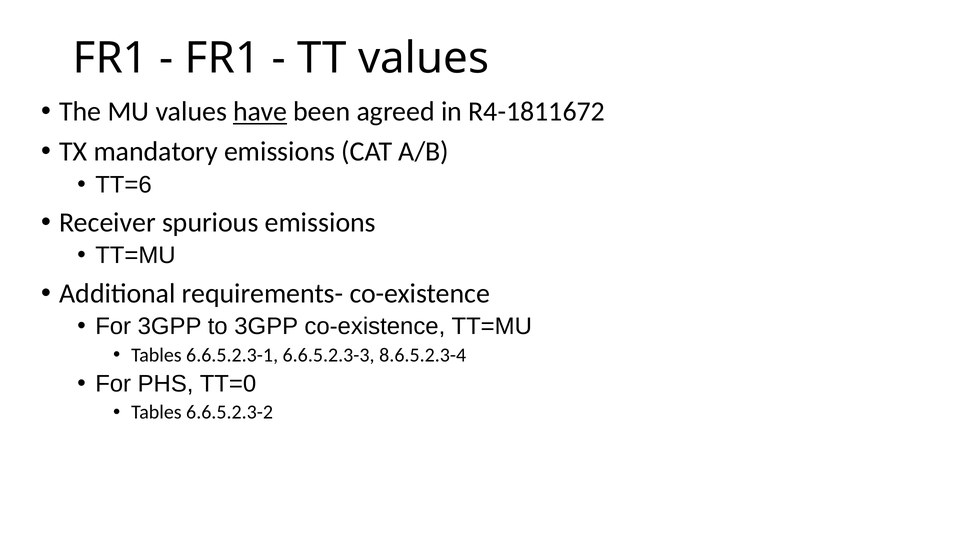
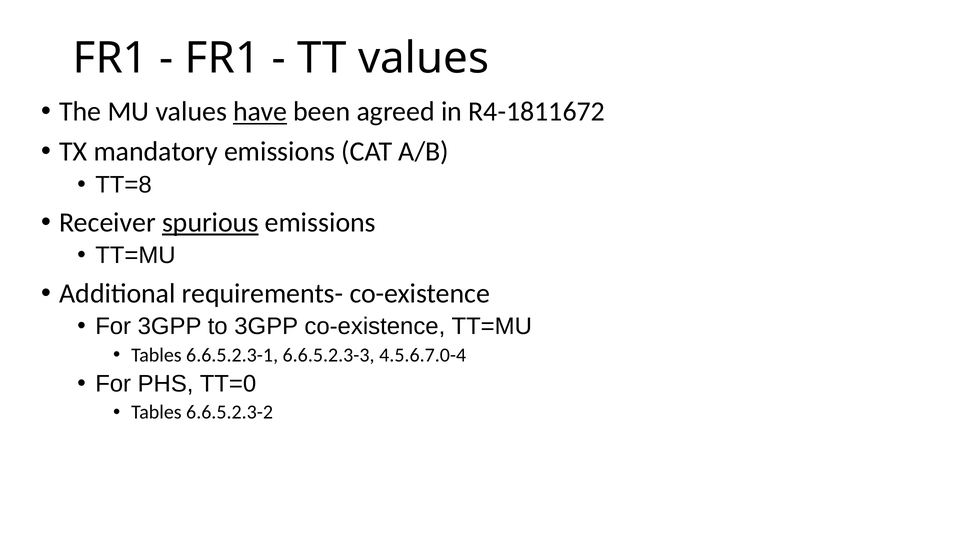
TT=6: TT=6 -> TT=8
spurious underline: none -> present
8.6.5.2.3-4: 8.6.5.2.3-4 -> 4.5.6.7.0-4
